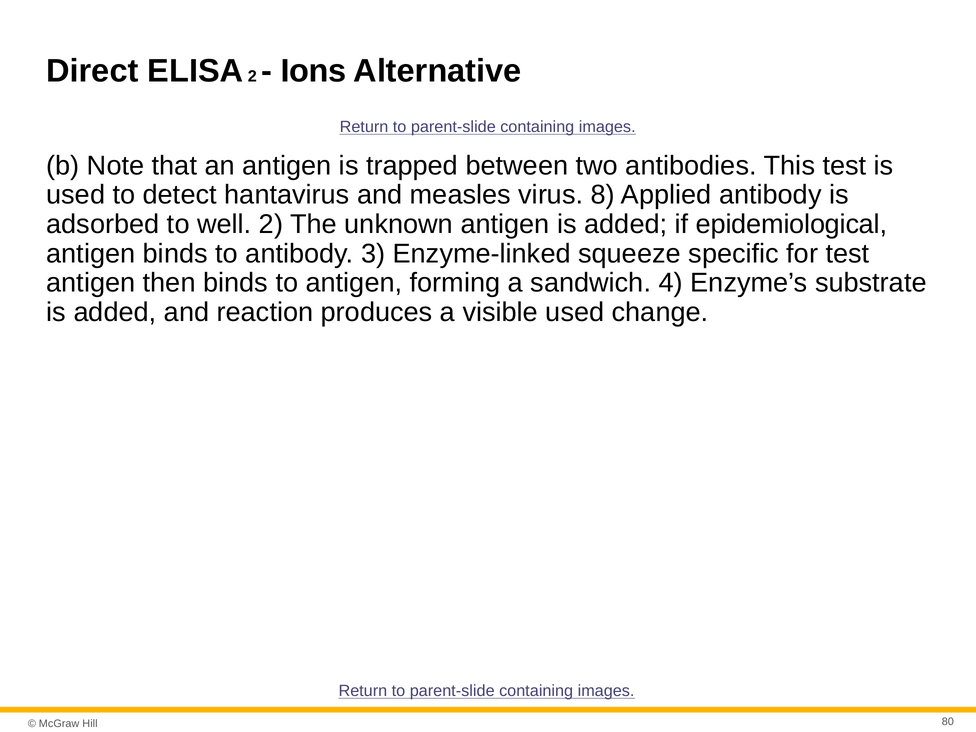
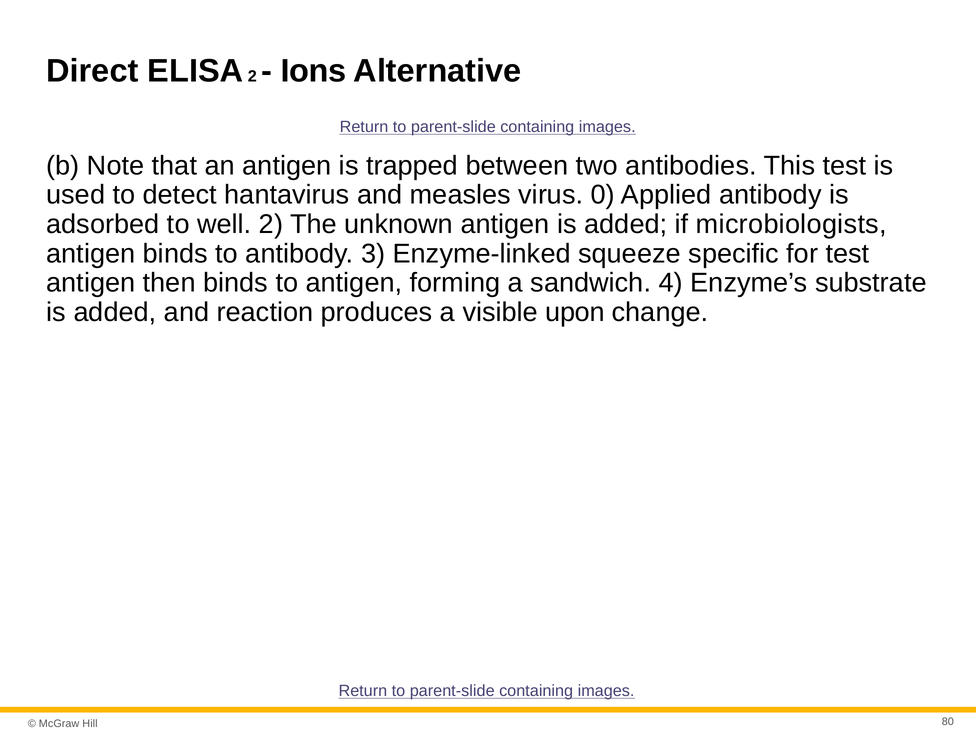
8: 8 -> 0
epidemiological: epidemiological -> microbiologists
visible used: used -> upon
